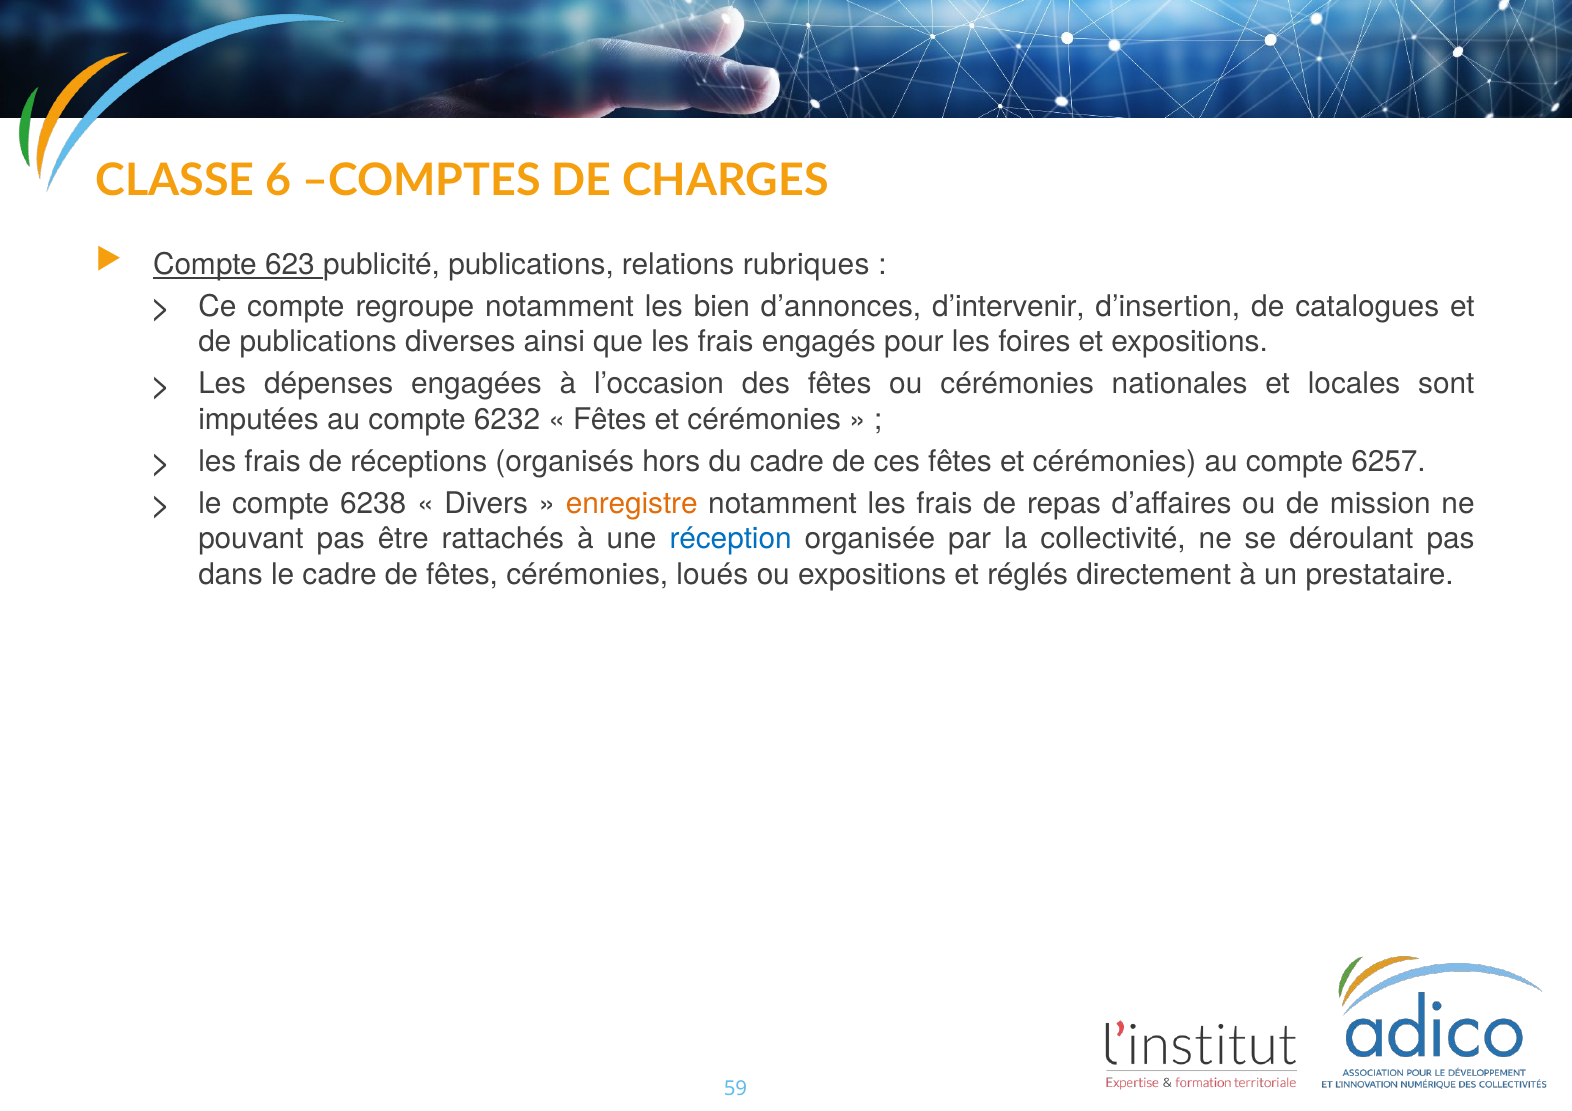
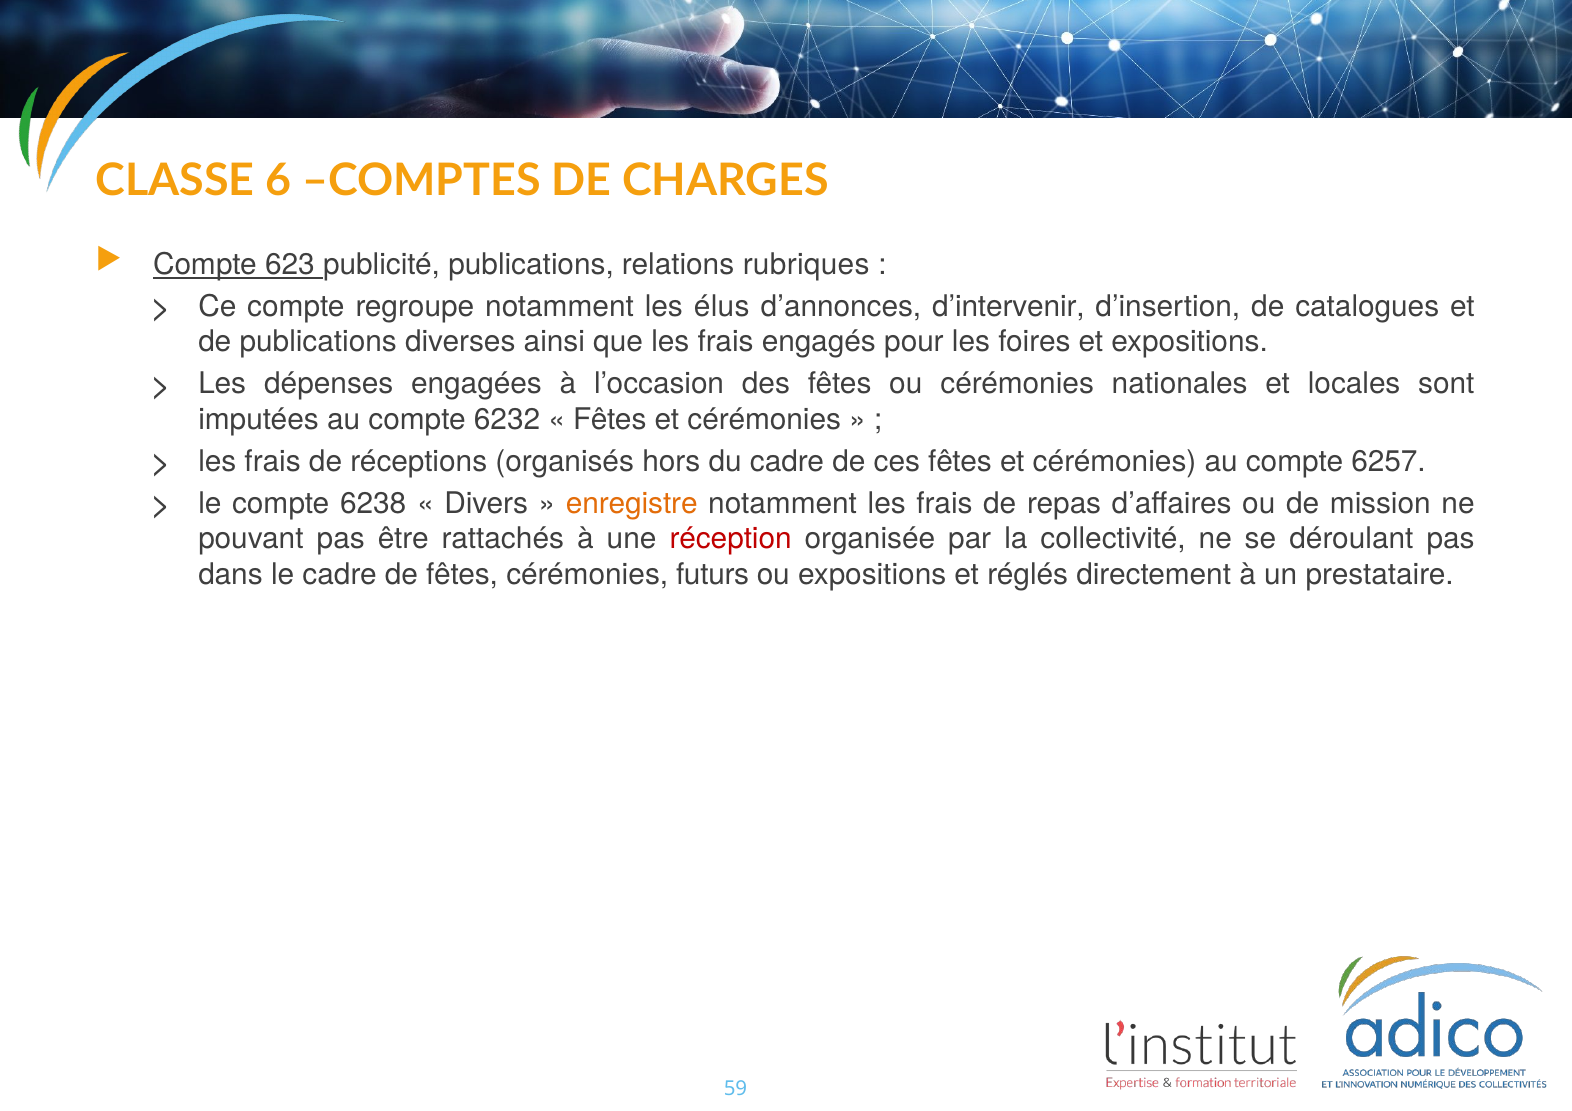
bien: bien -> élus
réception colour: blue -> red
loués: loués -> futurs
